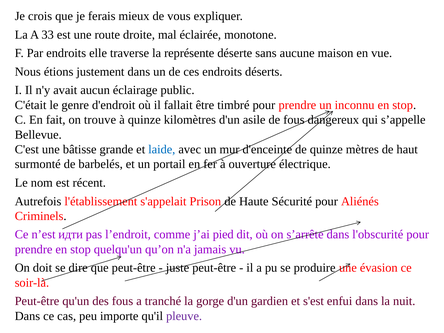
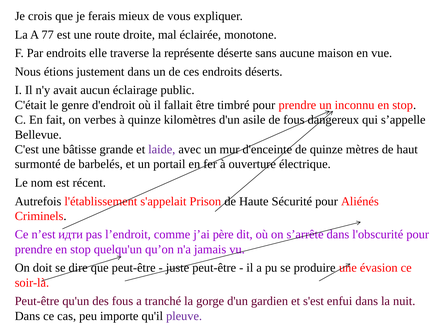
33: 33 -> 77
trouve: trouve -> verbes
laide colour: blue -> purple
pied: pied -> père
